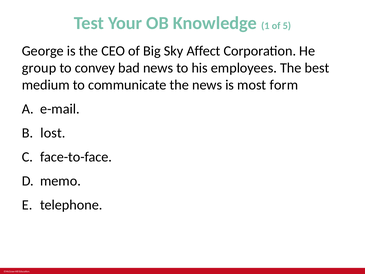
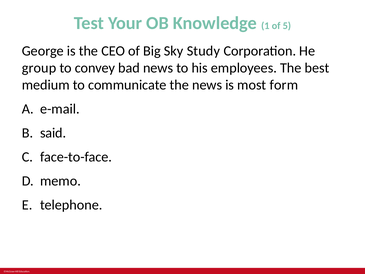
Affect: Affect -> Study
lost: lost -> said
